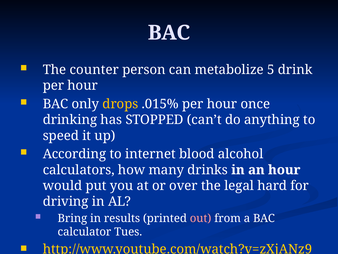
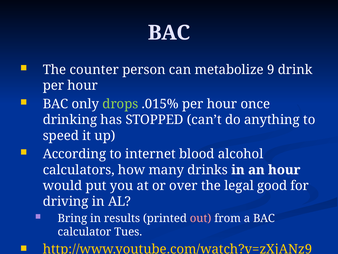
5: 5 -> 9
drops colour: yellow -> light green
hard: hard -> good
